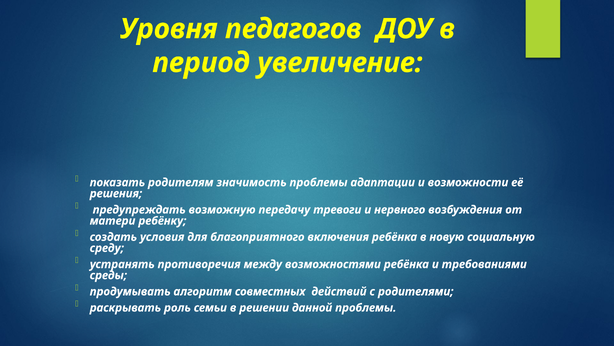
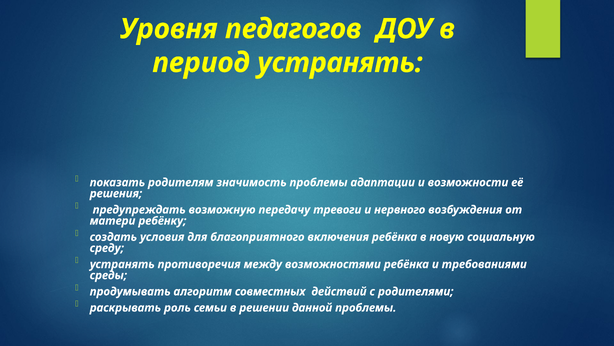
период увеличение: увеличение -> устранять
